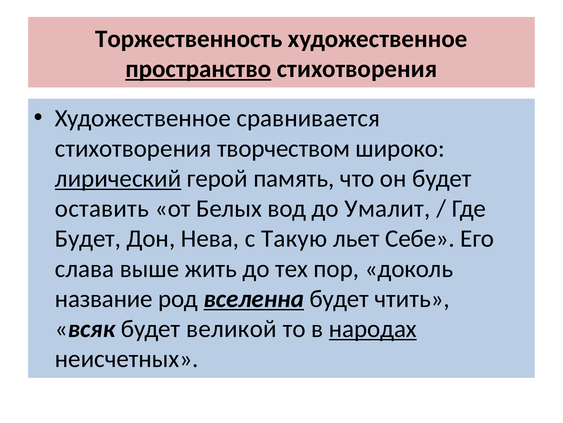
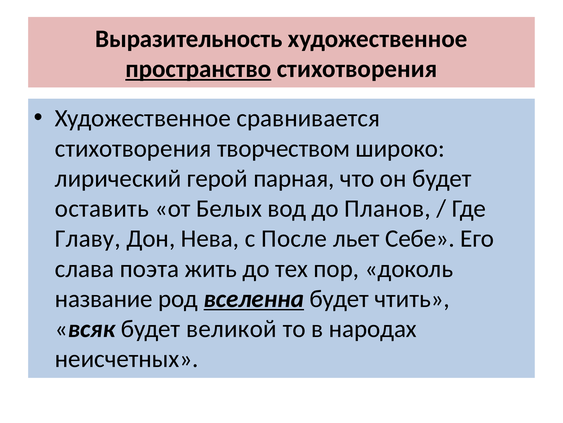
Торжественность: Торжественность -> Выразительность
лирический underline: present -> none
память: память -> парная
Умалит: Умалит -> Планов
Будет at (88, 238): Будет -> Главу
Такую: Такую -> После
выше: выше -> поэта
народах underline: present -> none
